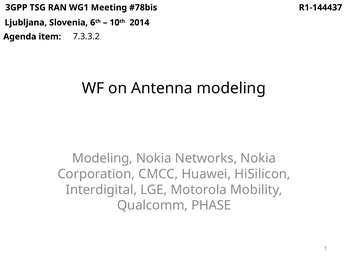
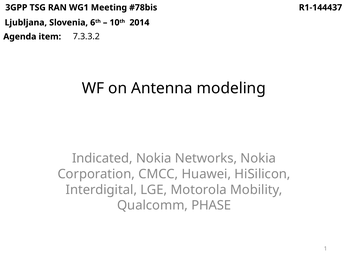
Modeling at (102, 158): Modeling -> Indicated
